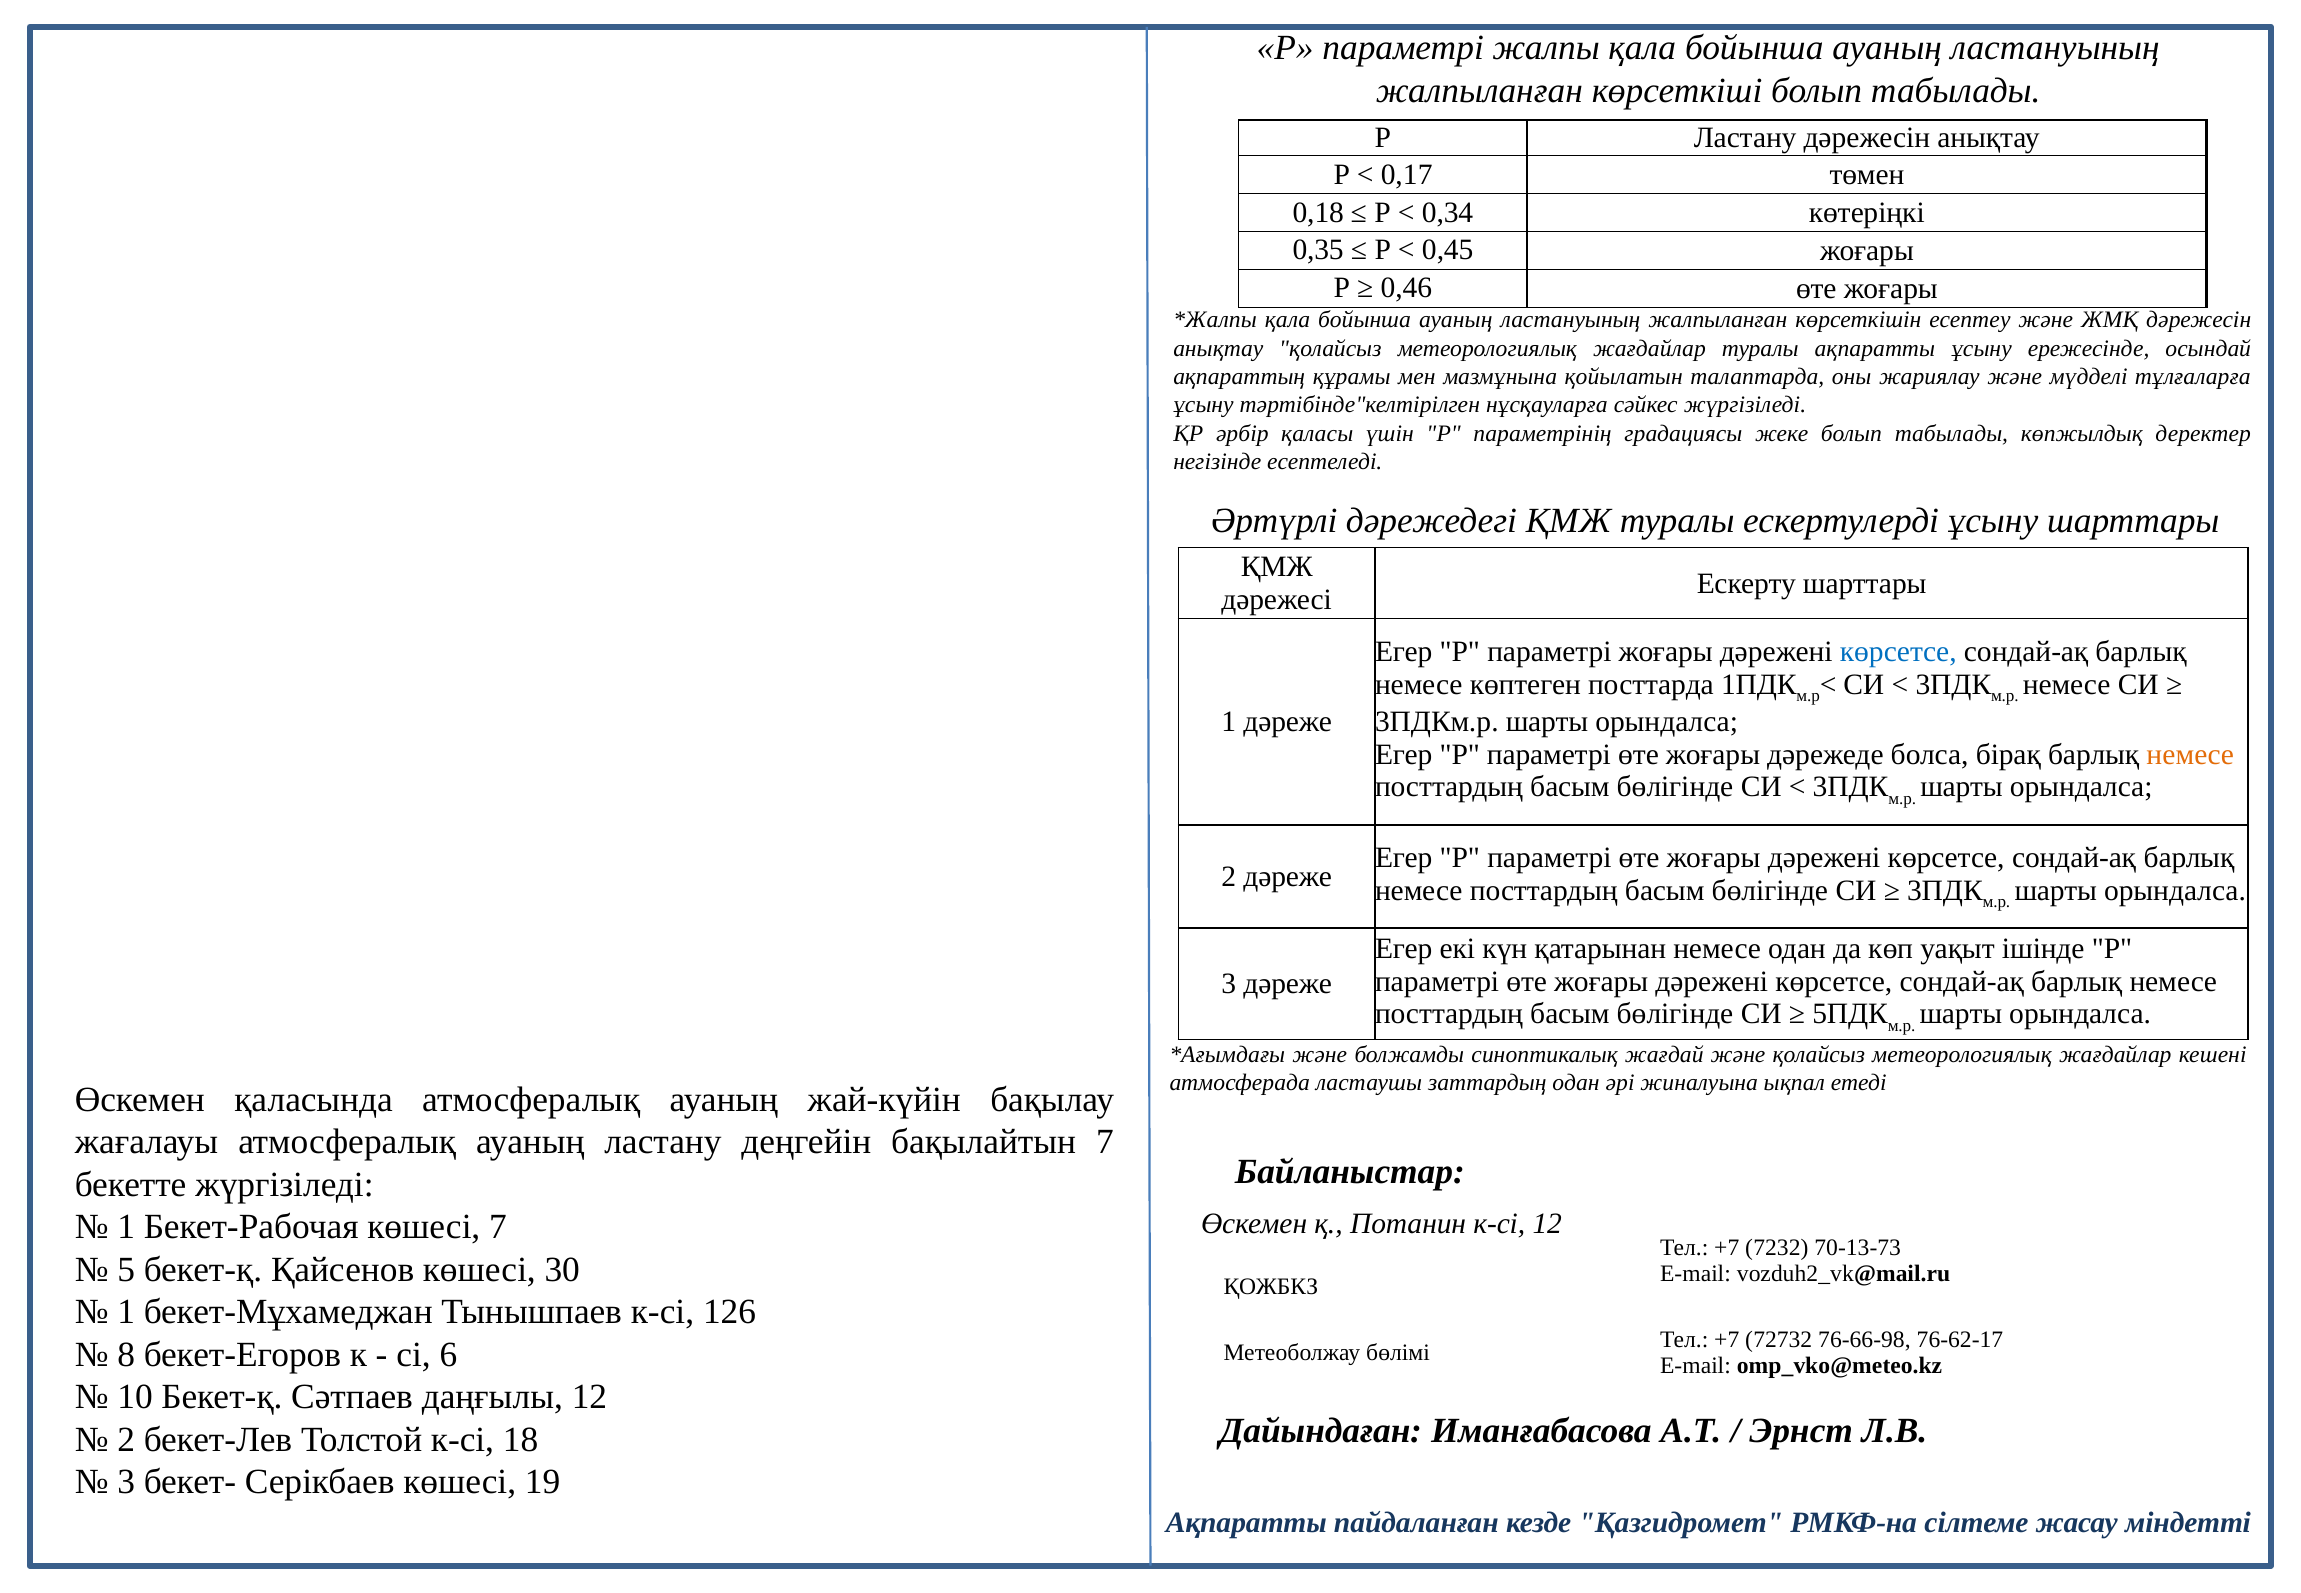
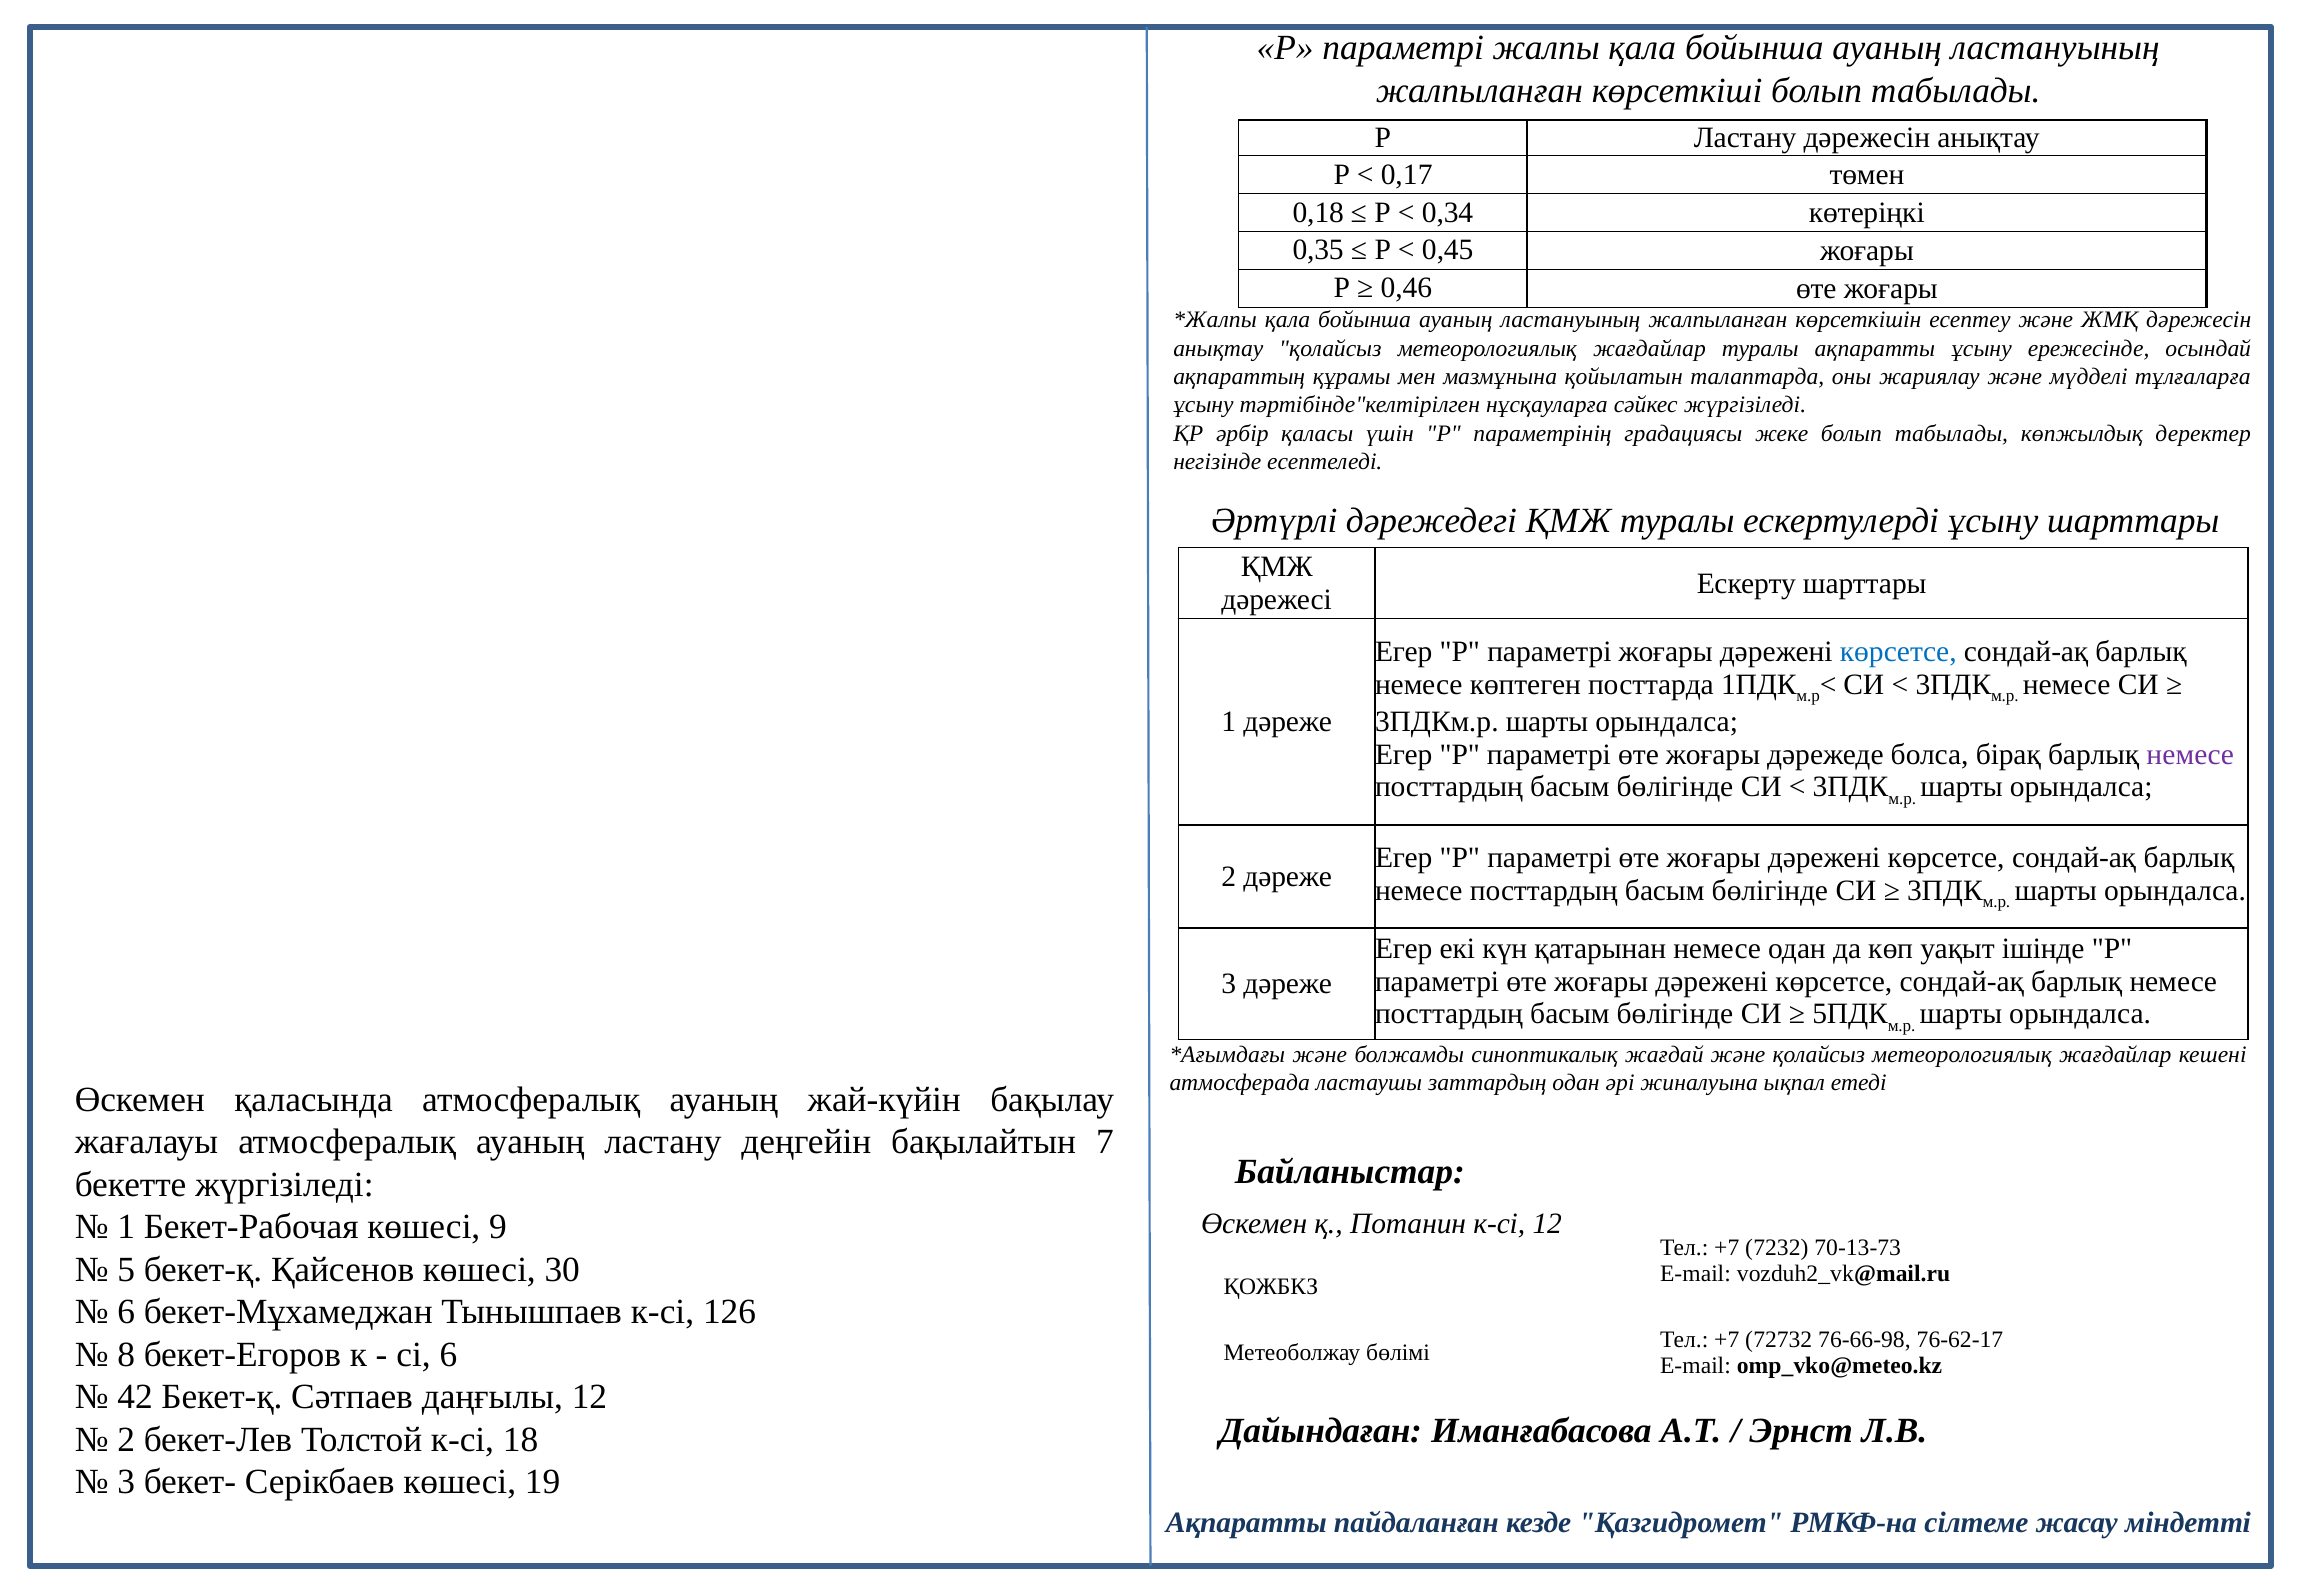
немесе at (2190, 754) colour: orange -> purple
көшесі 7: 7 -> 9
1 at (126, 1312): 1 -> 6
10: 10 -> 42
